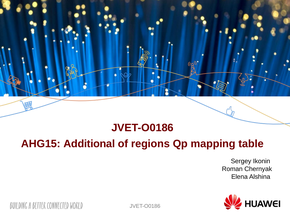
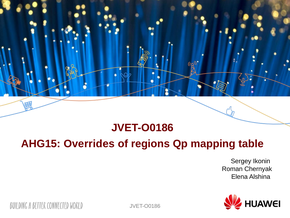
Additional: Additional -> Overrides
